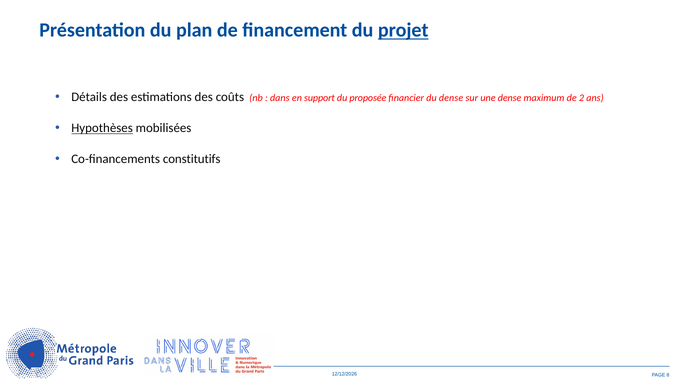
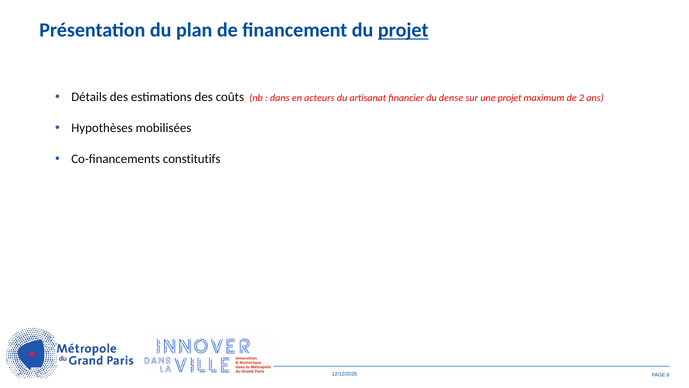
support: support -> acteurs
proposée: proposée -> artisanat
une dense: dense -> projet
Hypothèses underline: present -> none
